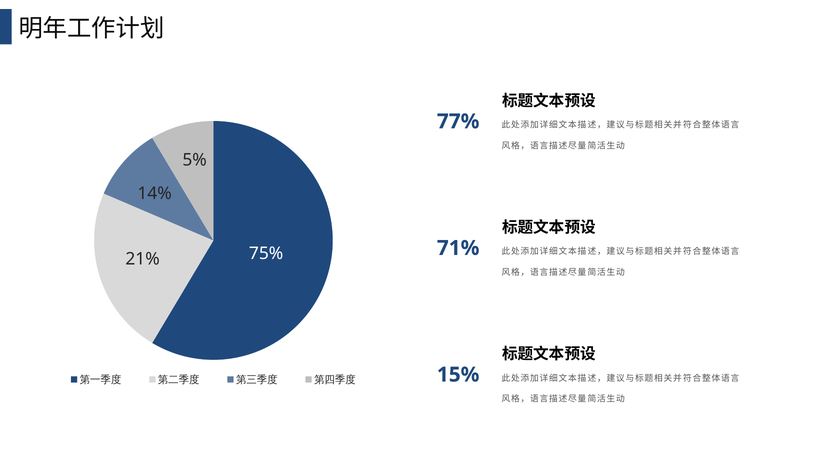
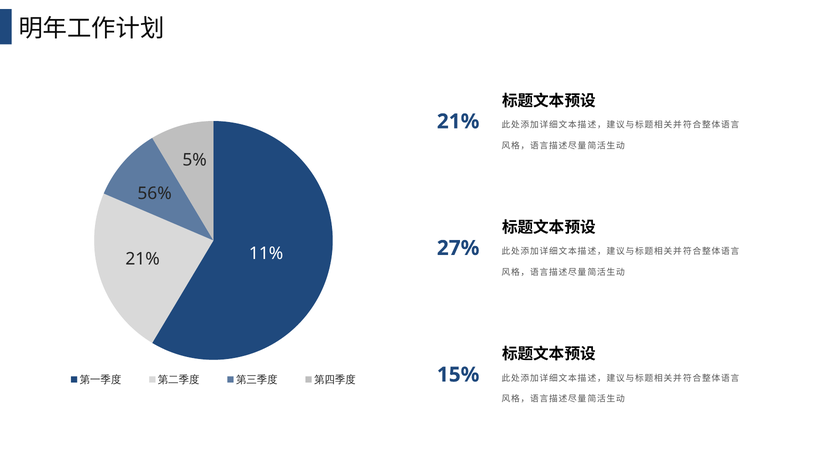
77% at (458, 121): 77% -> 21%
14%: 14% -> 56%
71%: 71% -> 27%
75%: 75% -> 11%
